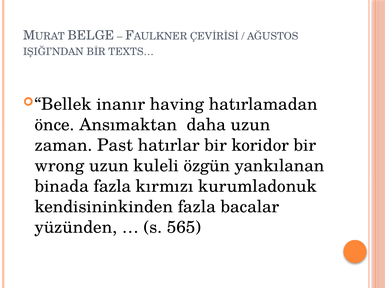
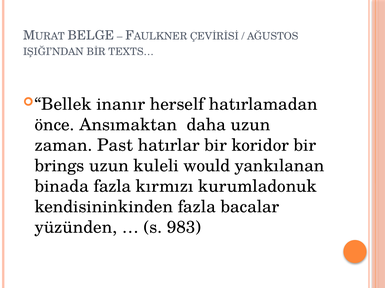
having: having -> herself
wrong: wrong -> brings
özgün: özgün -> would
565: 565 -> 983
